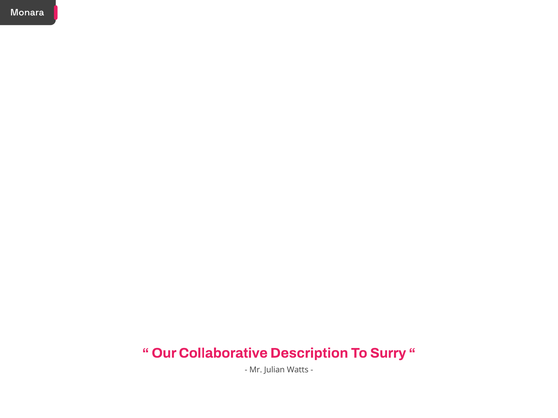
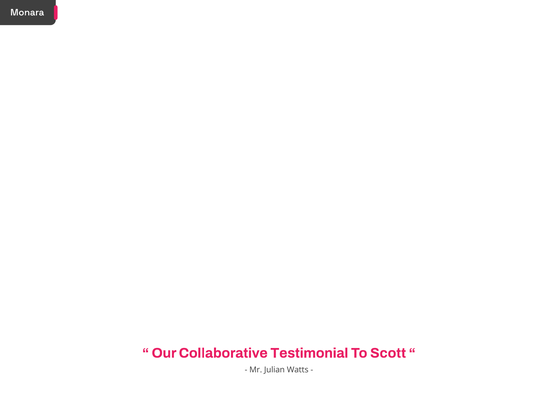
Description: Description -> Testimonial
Surry: Surry -> Scott
